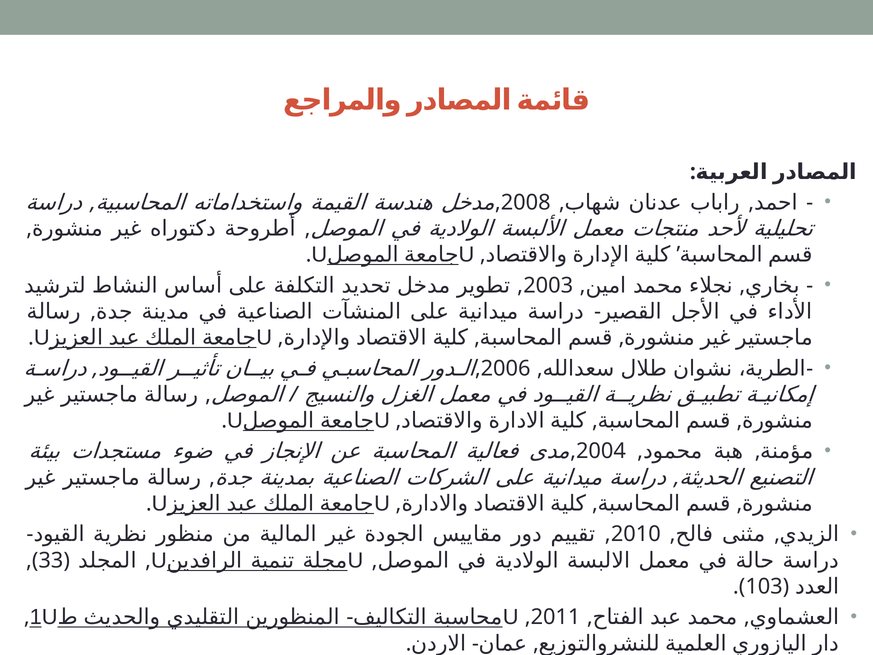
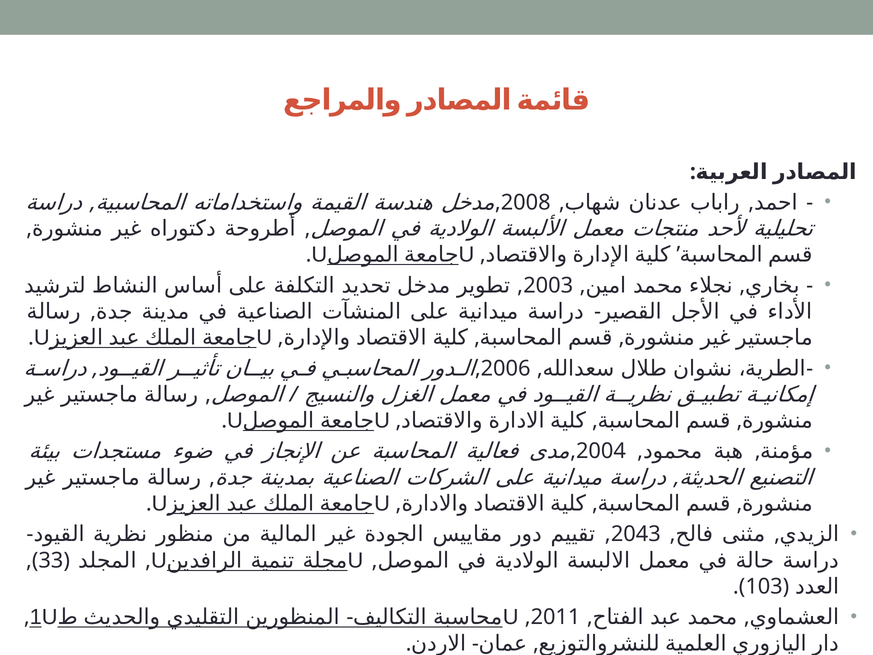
2010: 2010 -> 2043
